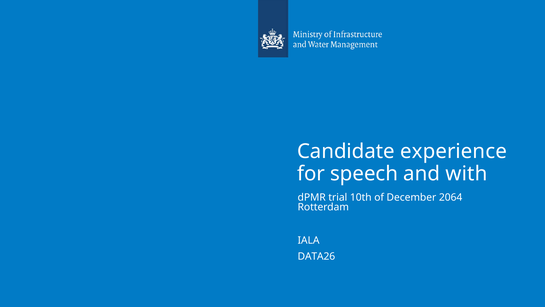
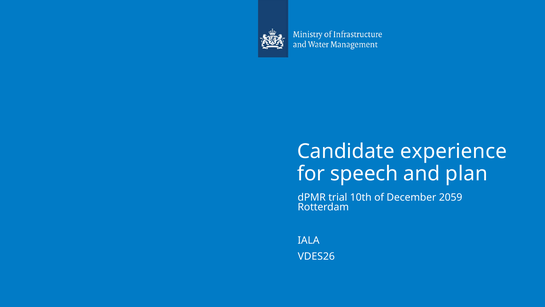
with: with -> plan
2064: 2064 -> 2059
DATA26: DATA26 -> VDES26
